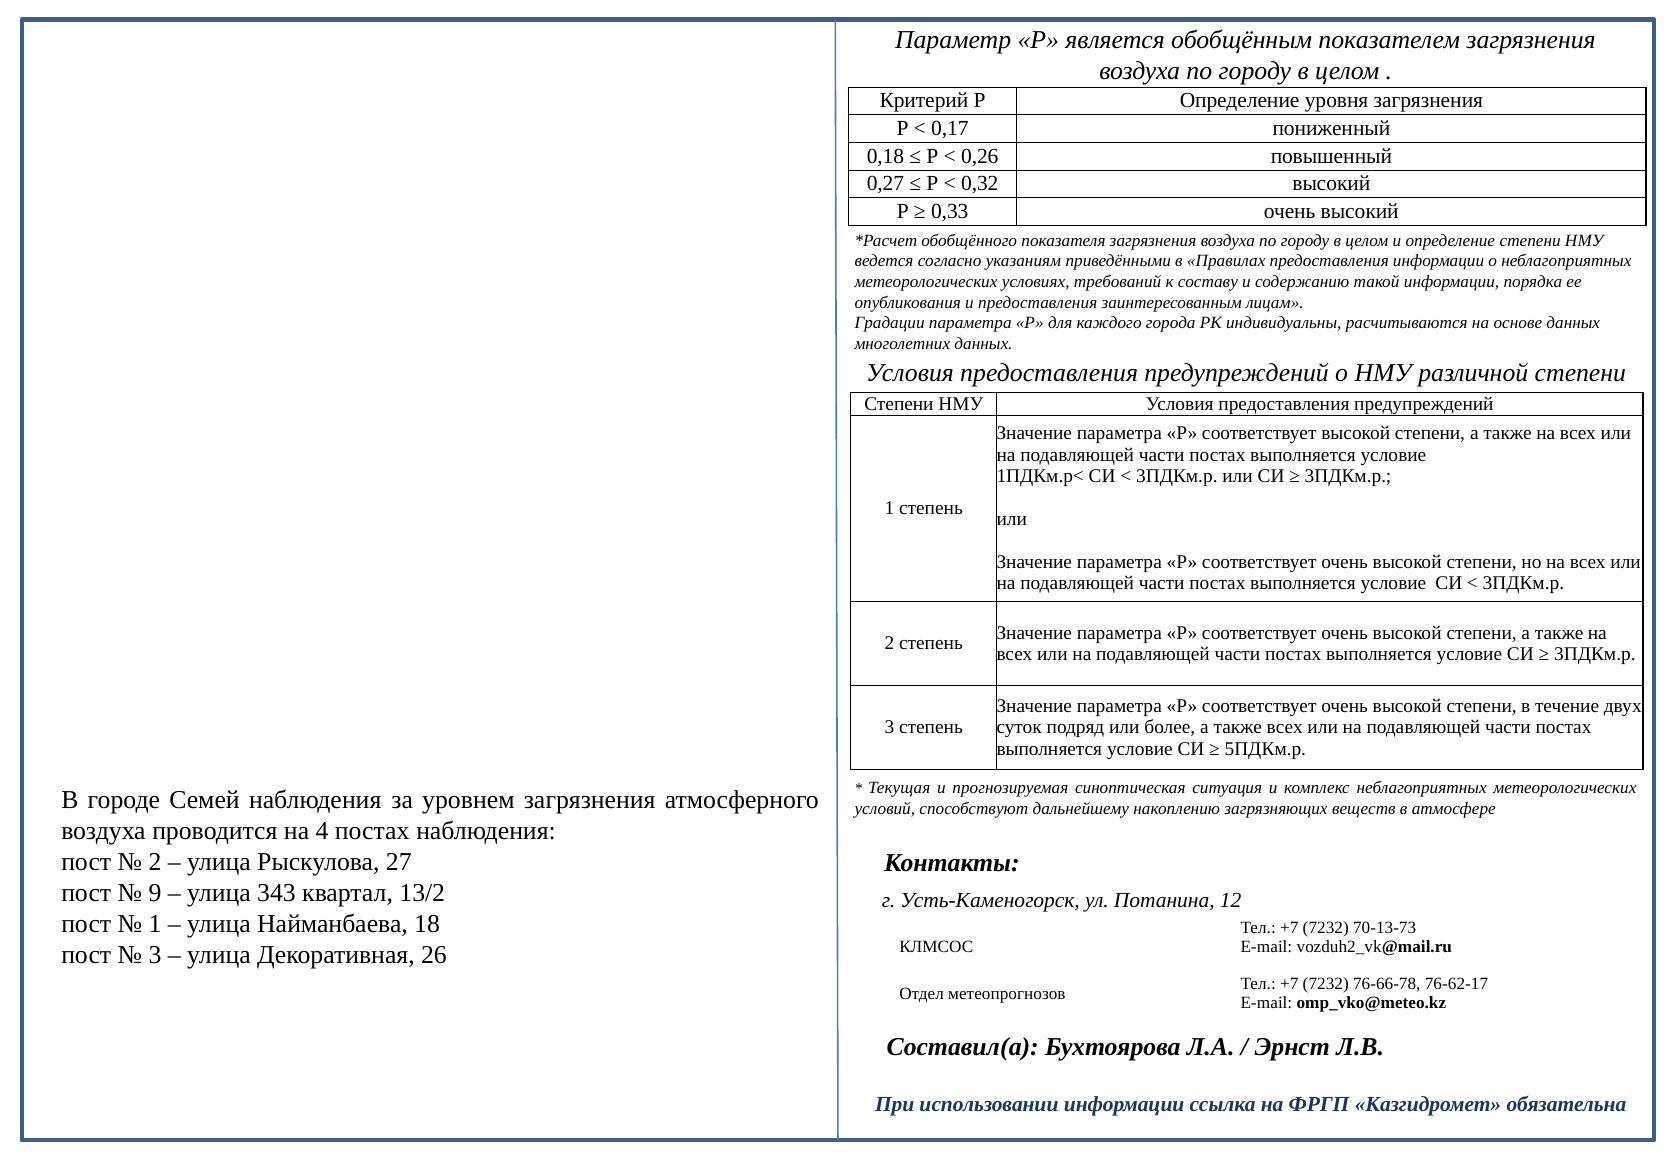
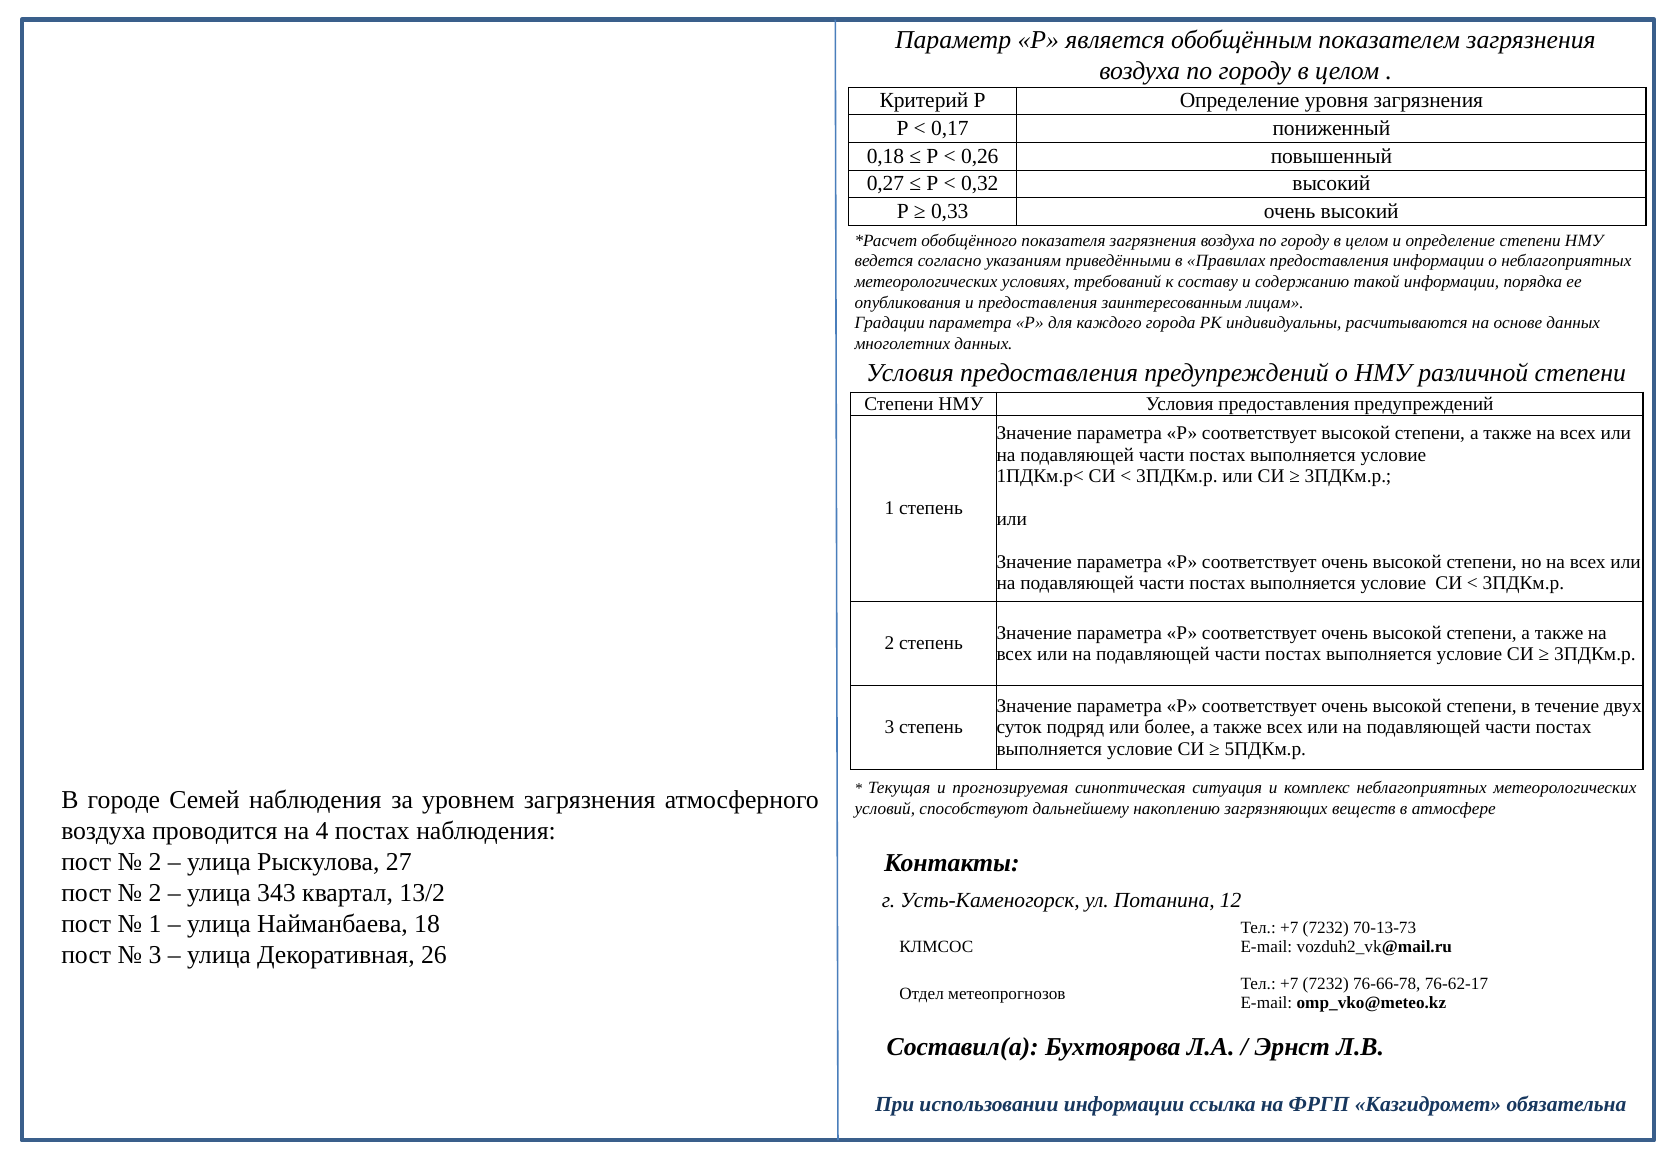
9 at (155, 893): 9 -> 2
